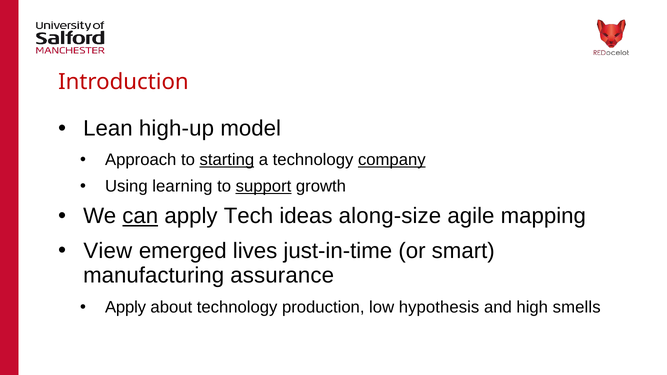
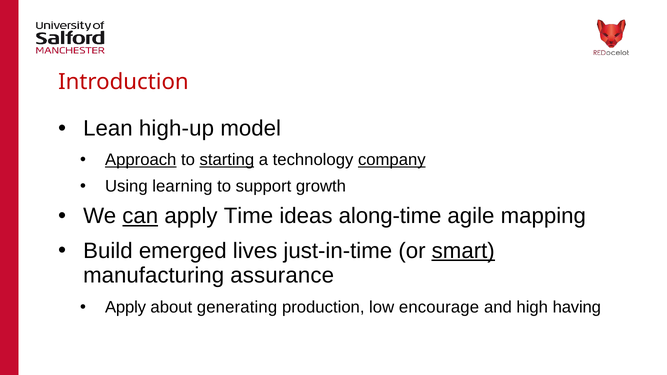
Approach underline: none -> present
support underline: present -> none
Tech: Tech -> Time
along-size: along-size -> along-time
View: View -> Build
smart underline: none -> present
about technology: technology -> generating
hypothesis: hypothesis -> encourage
smells: smells -> having
